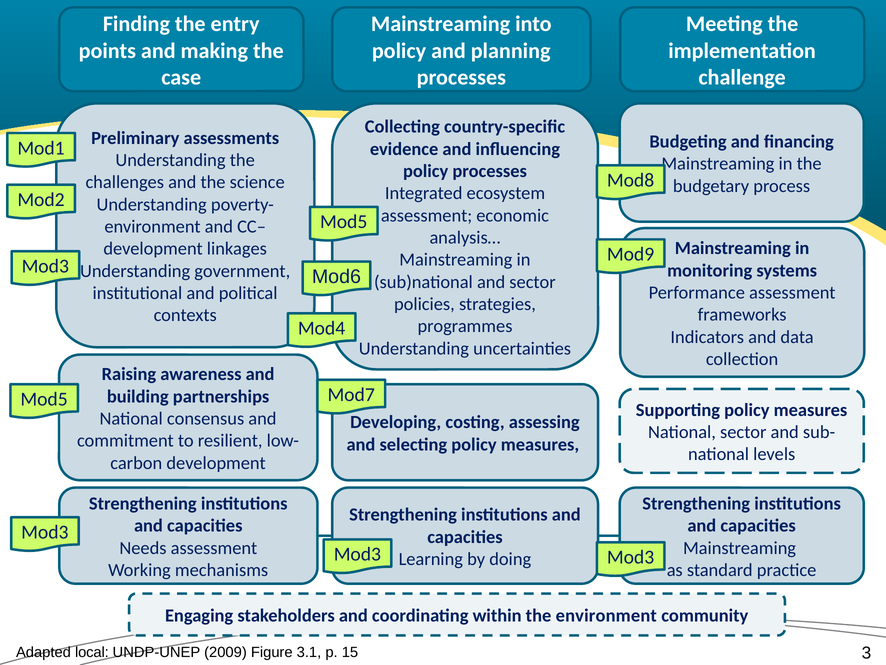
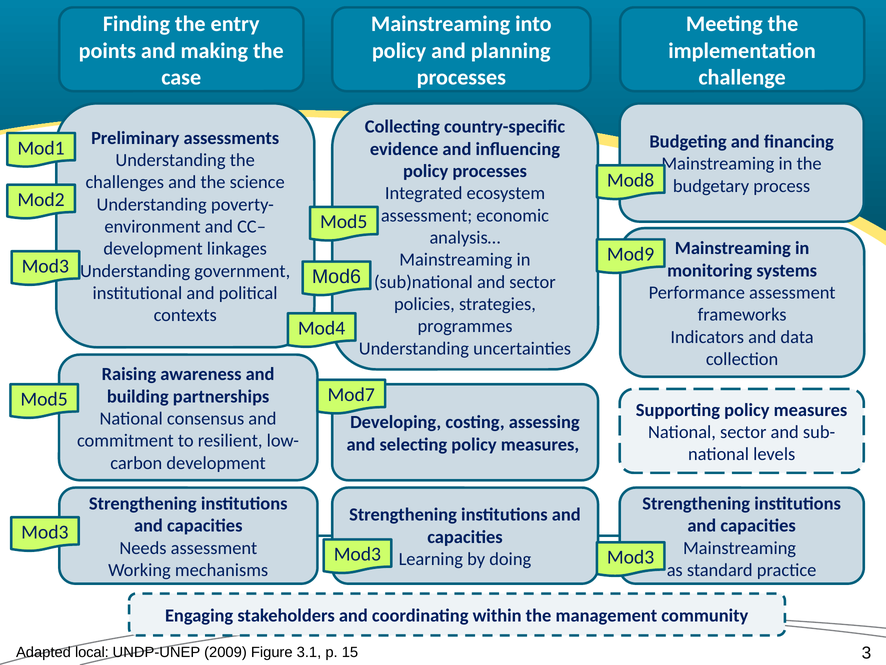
the environment: environment -> management
